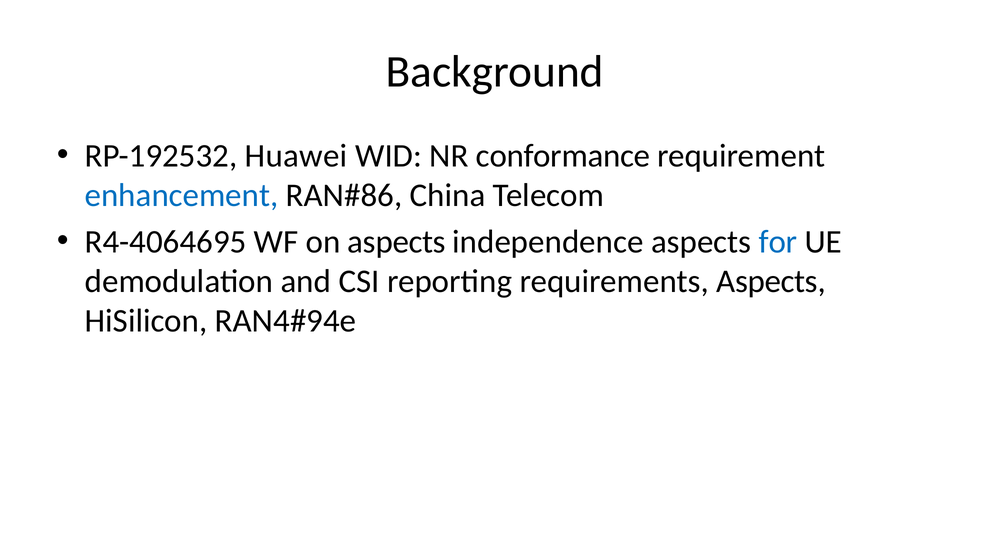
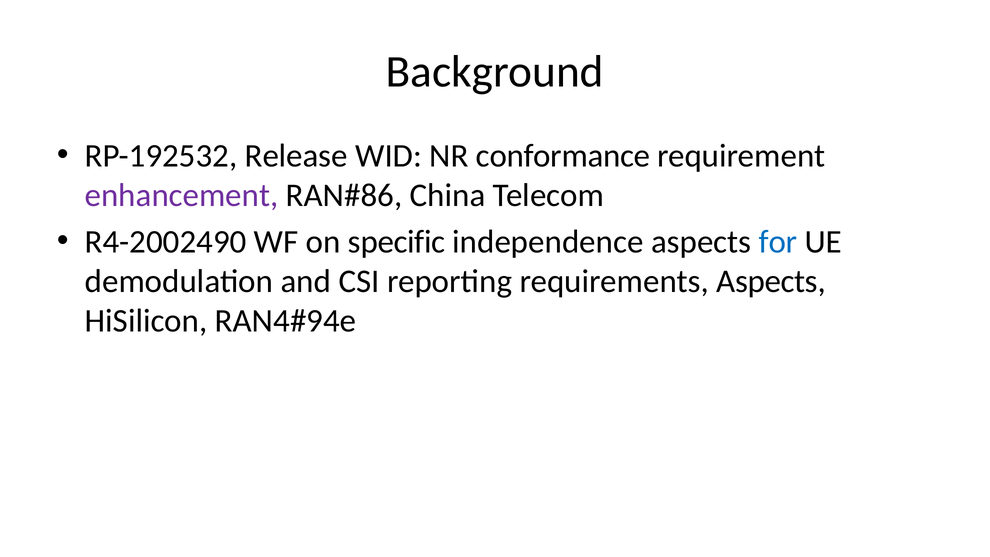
Huawei: Huawei -> Release
enhancement colour: blue -> purple
R4-4064695: R4-4064695 -> R4-2002490
on aspects: aspects -> specific
